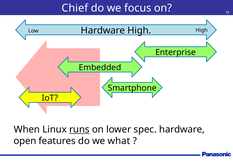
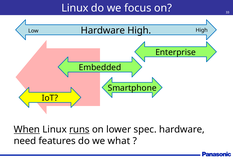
Chief at (75, 8): Chief -> Linux
When underline: none -> present
open: open -> need
